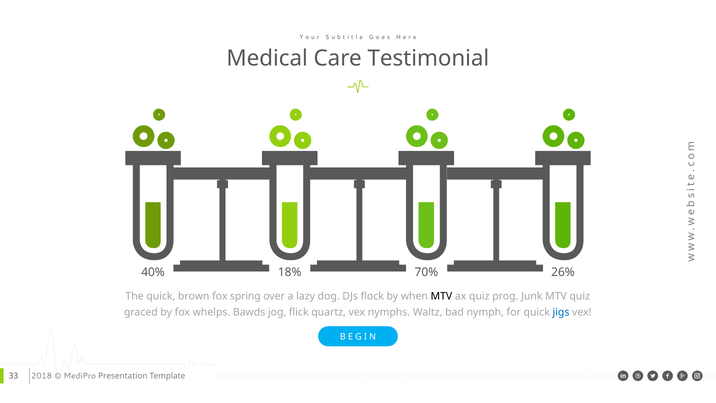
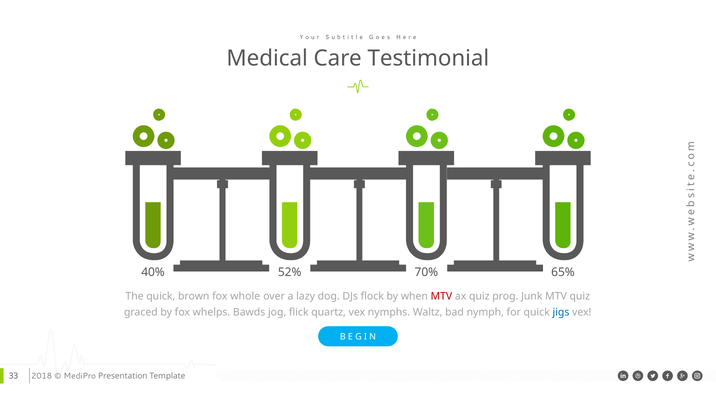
18%: 18% -> 52%
26%: 26% -> 65%
spring: spring -> whole
MTV at (441, 296) colour: black -> red
